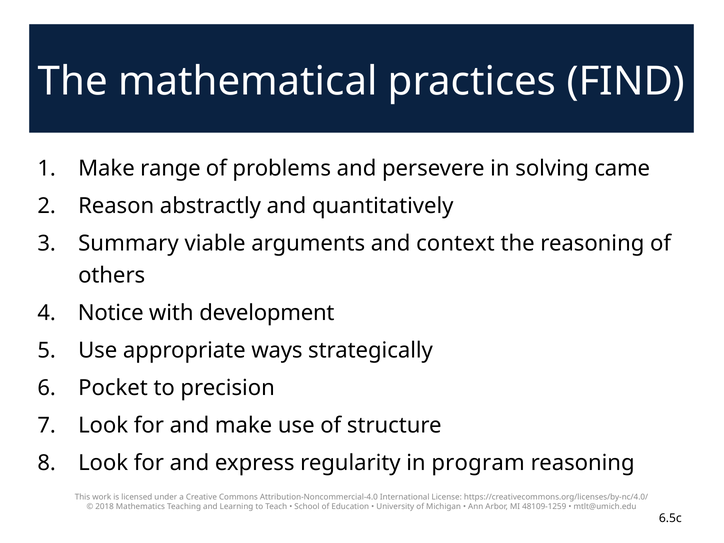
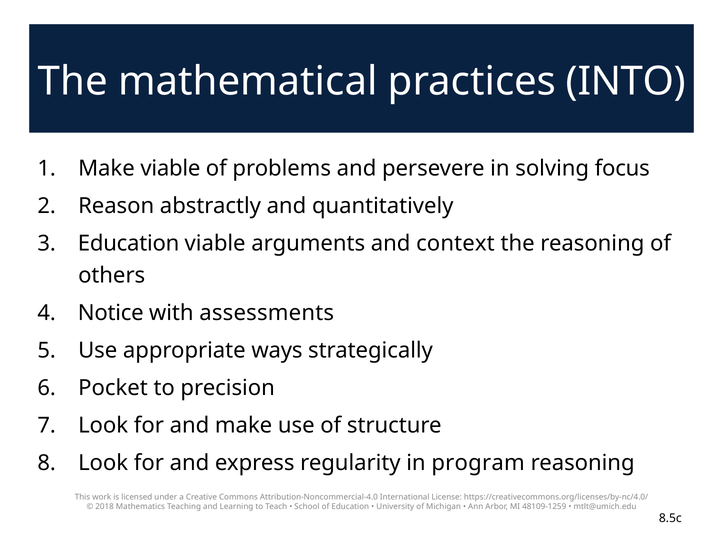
FIND: FIND -> INTO
Make range: range -> viable
came: came -> focus
Summary at (128, 244): Summary -> Education
development: development -> assessments
6.5c: 6.5c -> 8.5c
